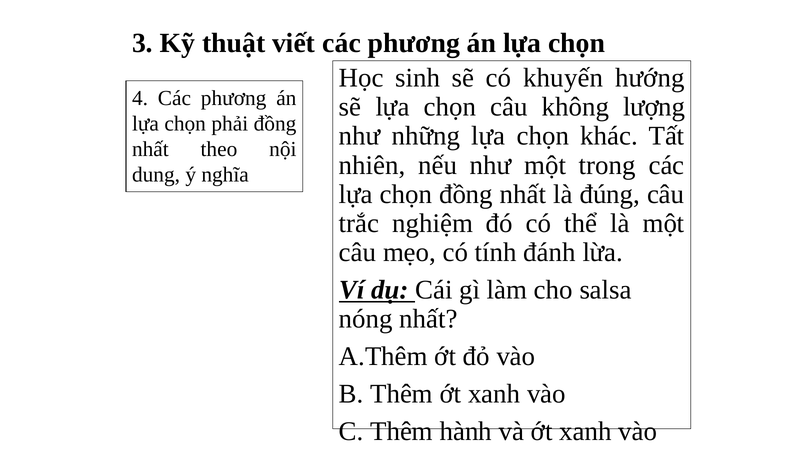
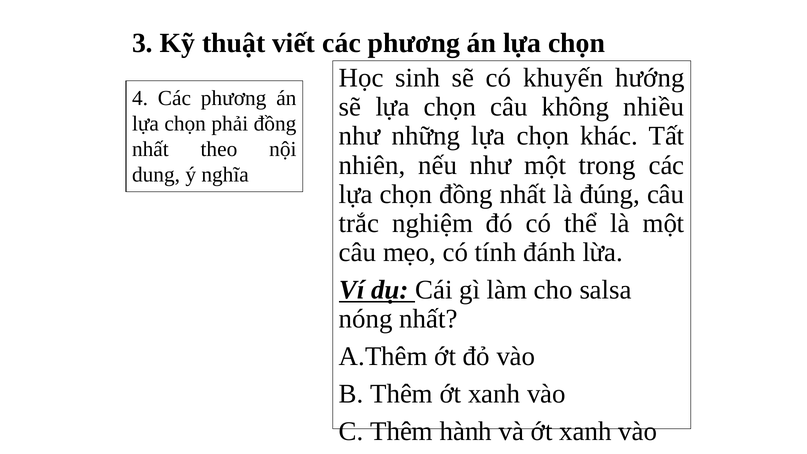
lượng: lượng -> nhiều
